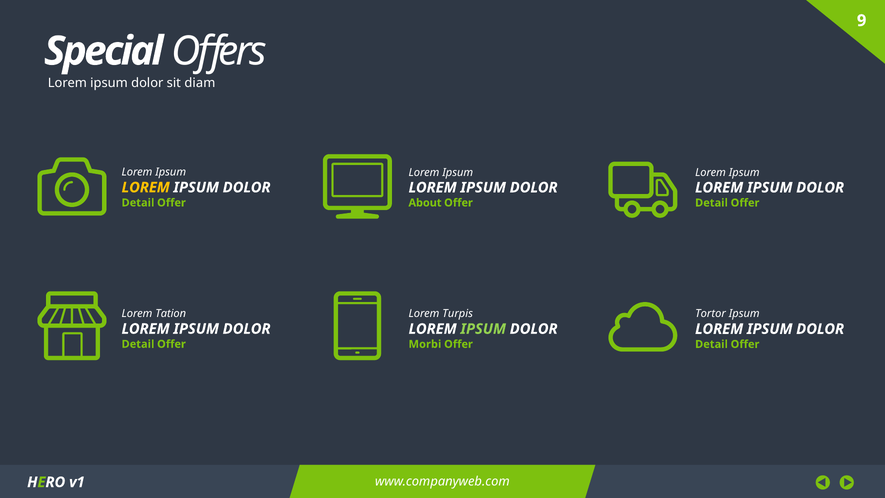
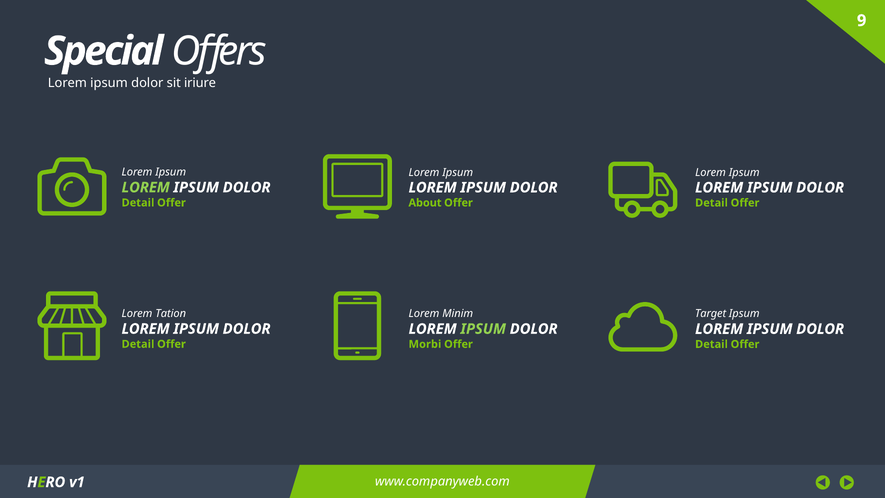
diam: diam -> iriure
LOREM at (146, 187) colour: yellow -> light green
Turpis: Turpis -> Minim
Tortor: Tortor -> Target
